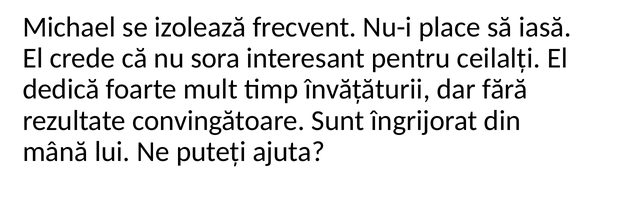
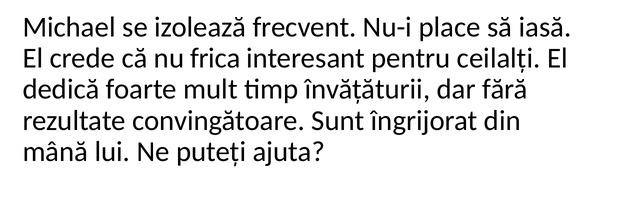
sora: sora -> frica
